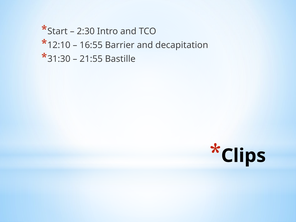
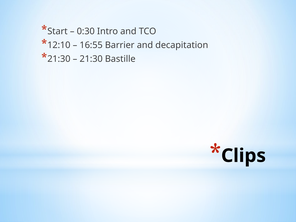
2:30: 2:30 -> 0:30
31:30 at (59, 59): 31:30 -> 21:30
21:55 at (91, 59): 21:55 -> 21:30
